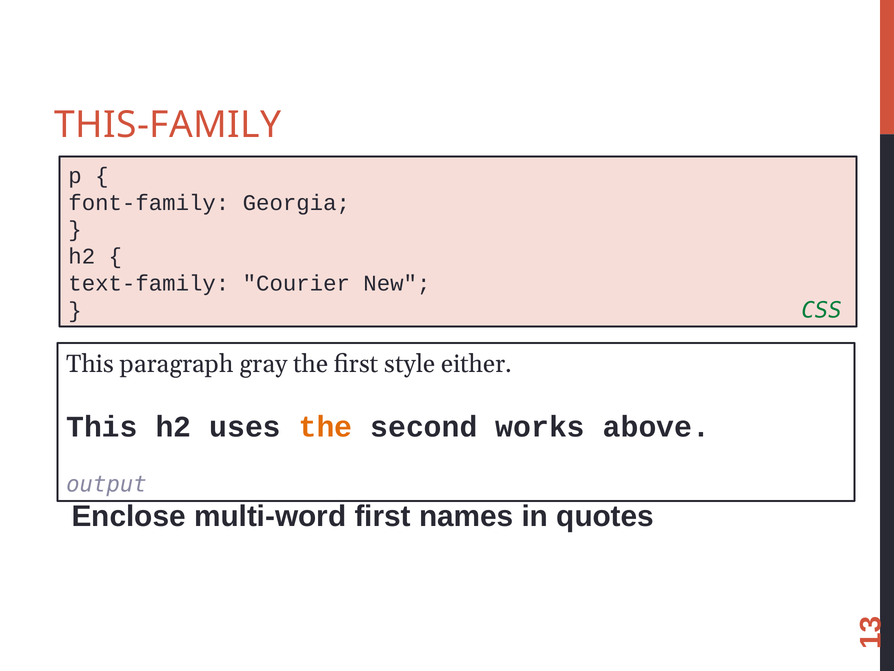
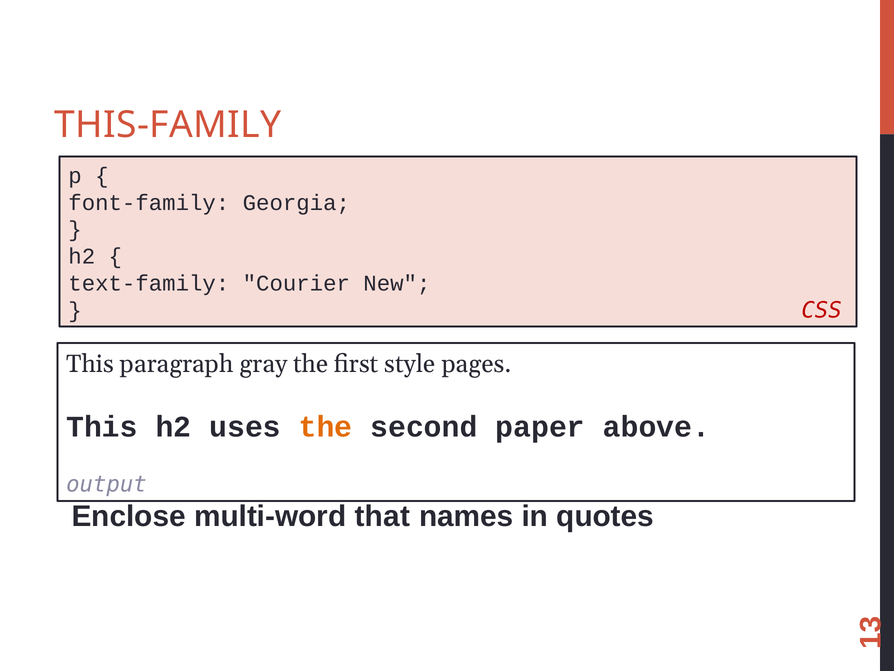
CSS colour: green -> red
either: either -> pages
works: works -> paper
multi-word first: first -> that
